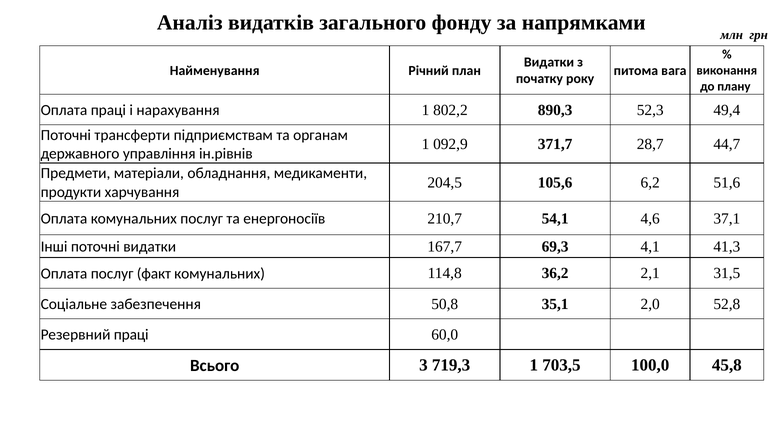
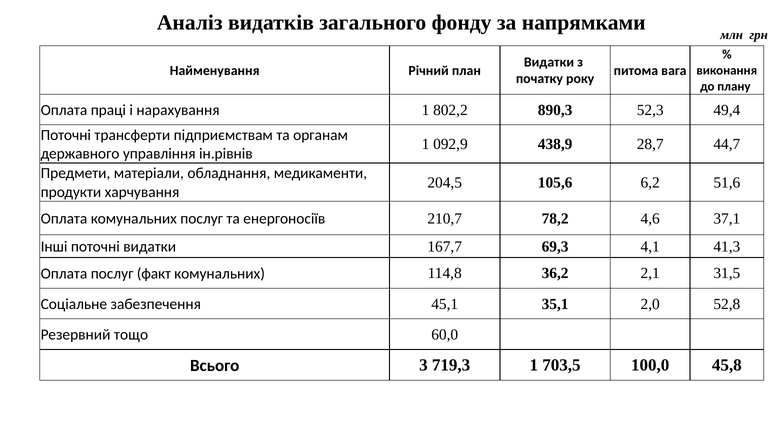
371,7: 371,7 -> 438,9
54,1: 54,1 -> 78,2
50,8: 50,8 -> 45,1
Резервний праці: праці -> тощо
